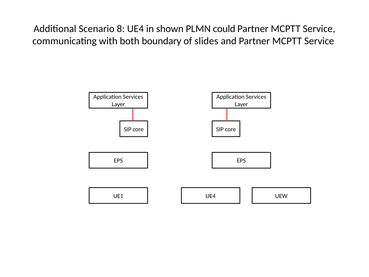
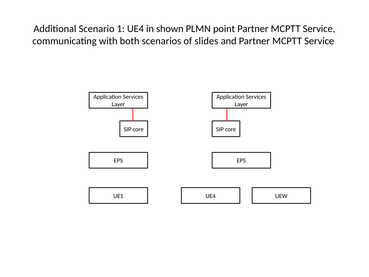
8: 8 -> 1
could: could -> point
boundary: boundary -> scenarios
